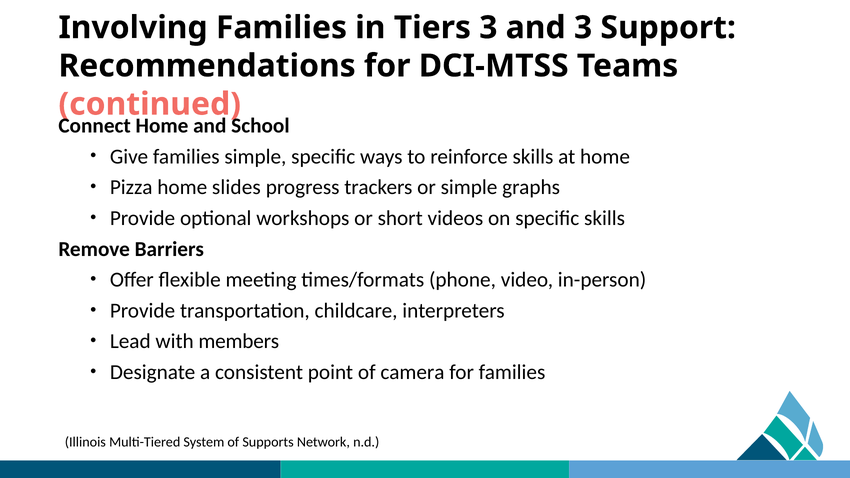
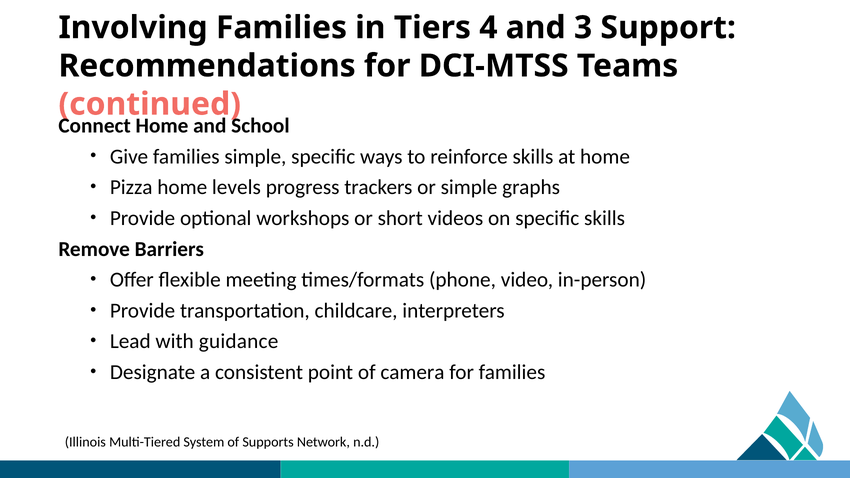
Tiers 3: 3 -> 4
slides: slides -> levels
members: members -> guidance
